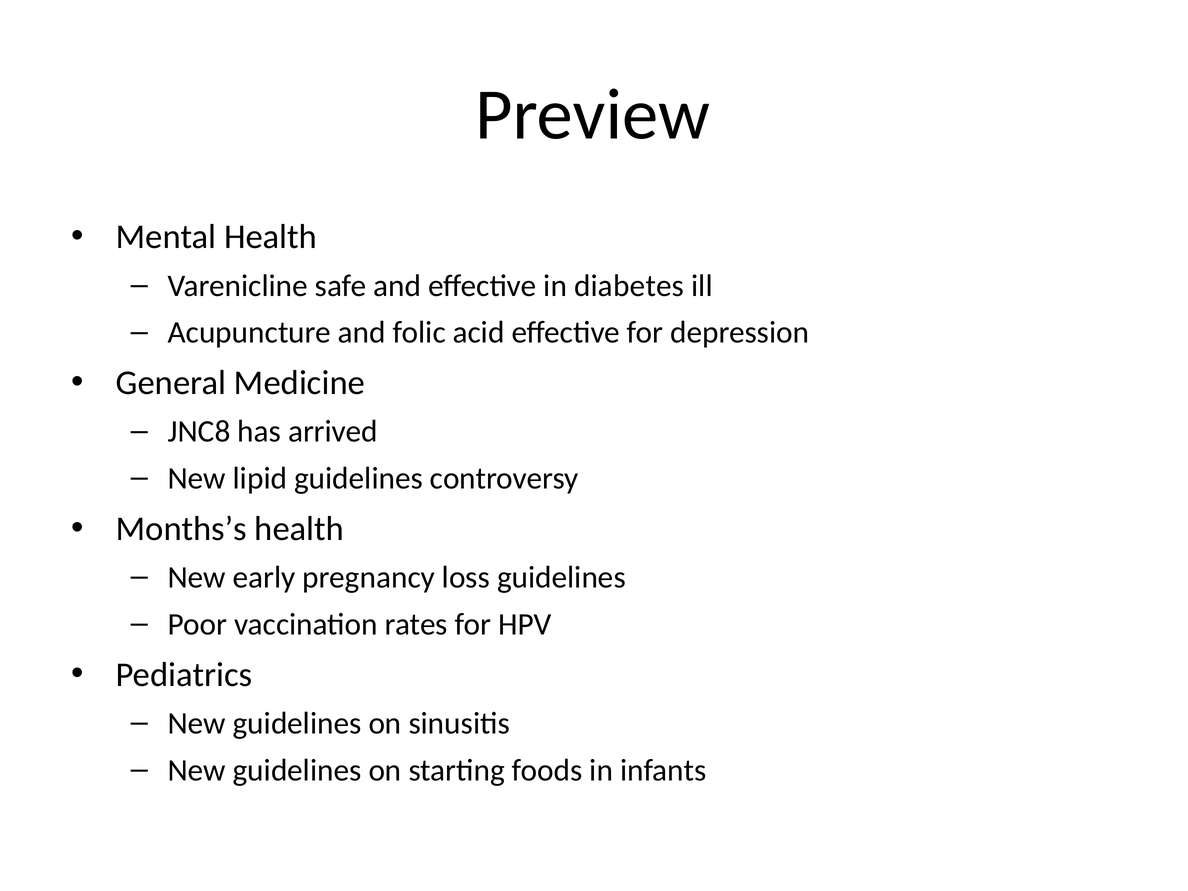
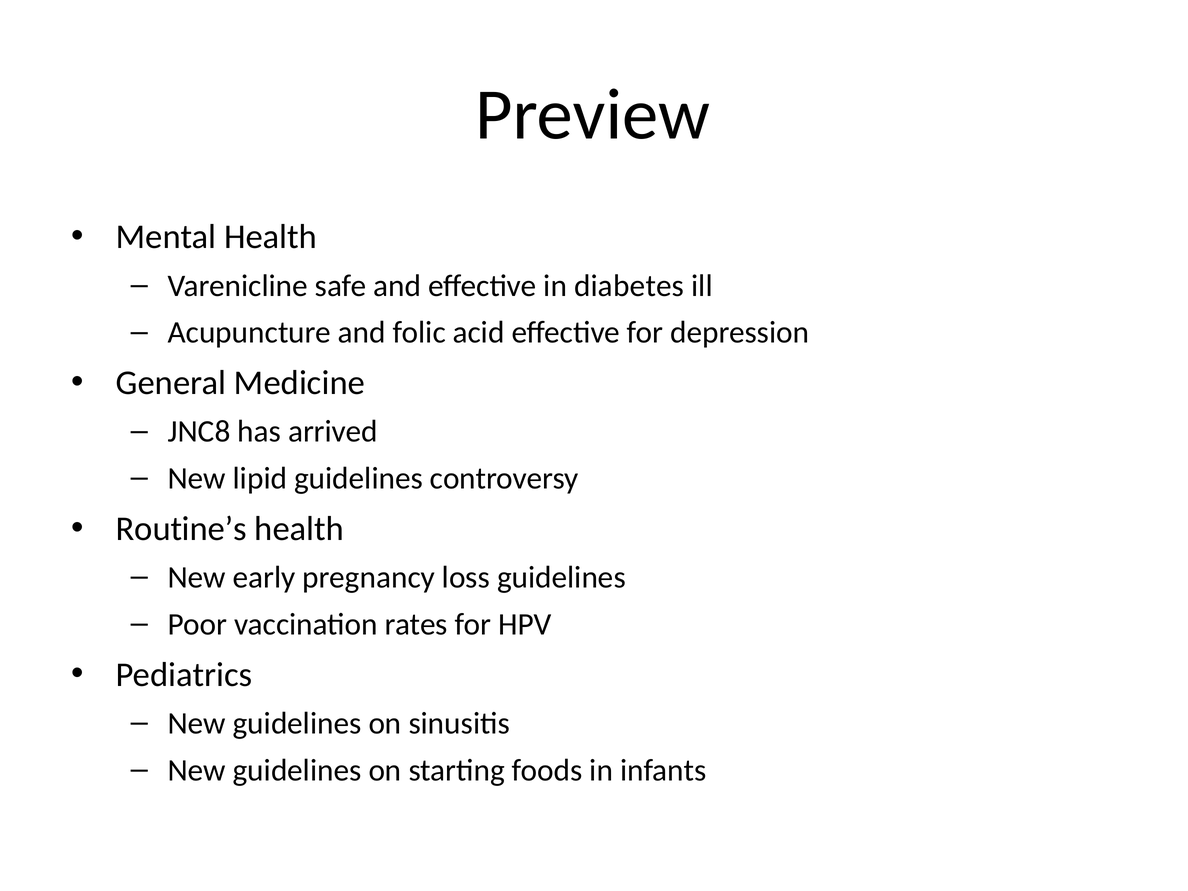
Months’s: Months’s -> Routine’s
